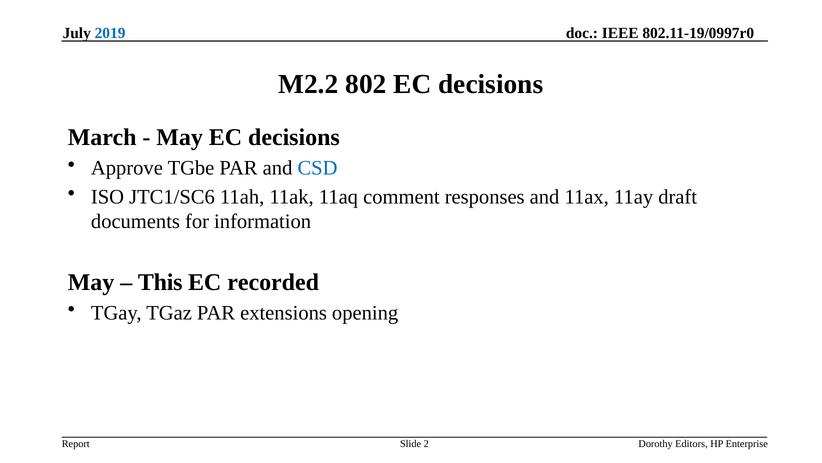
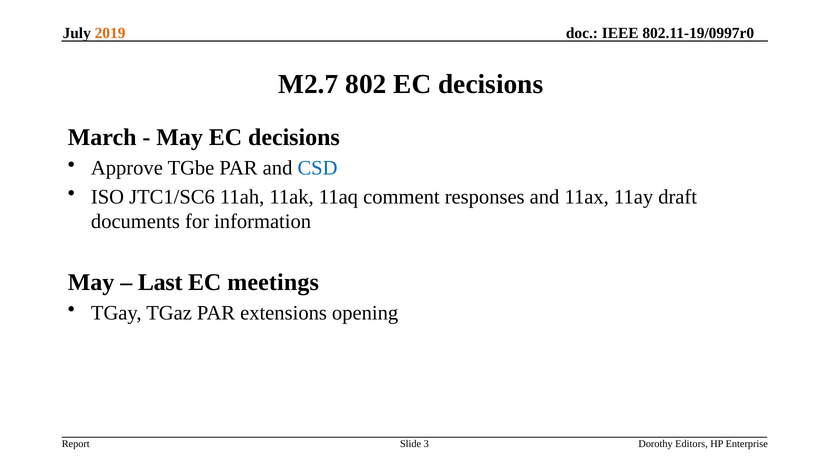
2019 colour: blue -> orange
M2.2: M2.2 -> M2.7
This: This -> Last
recorded: recorded -> meetings
2: 2 -> 3
